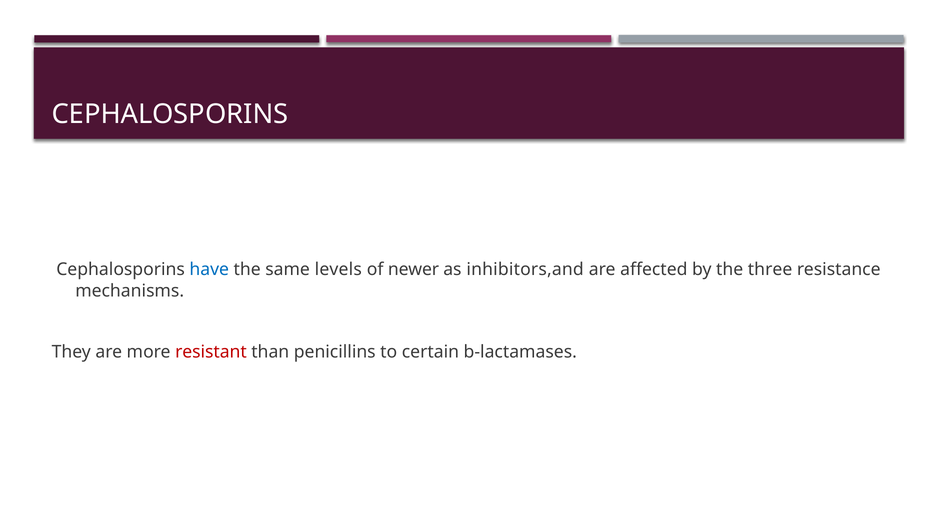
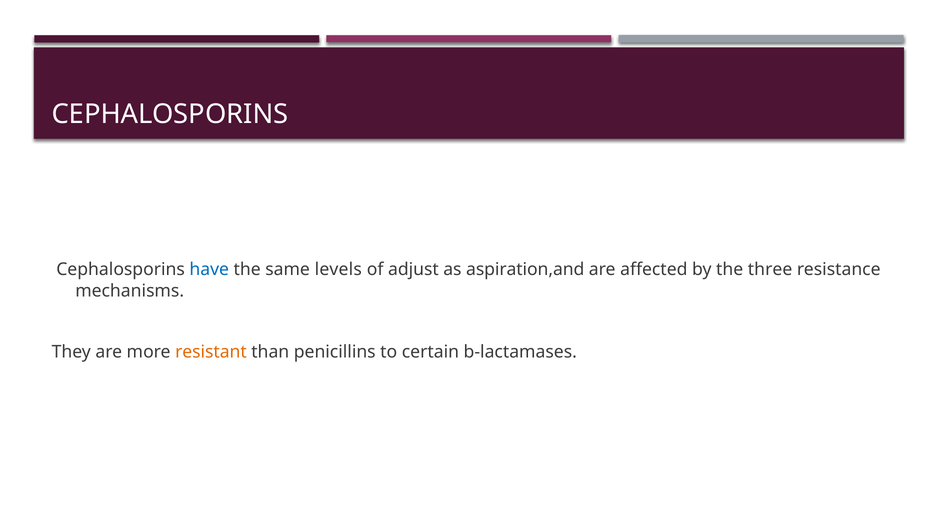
newer: newer -> adjust
inhibitors,and: inhibitors,and -> aspiration,and
resistant colour: red -> orange
